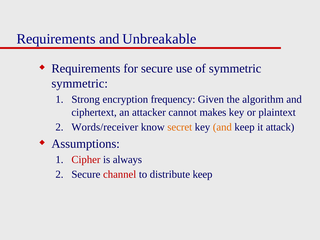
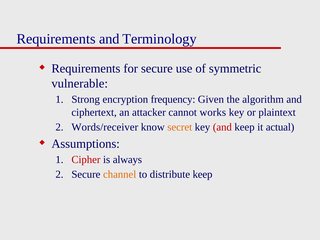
Unbreakable: Unbreakable -> Terminology
symmetric at (80, 84): symmetric -> vulnerable
makes: makes -> works
and at (222, 127) colour: orange -> red
attack: attack -> actual
channel colour: red -> orange
